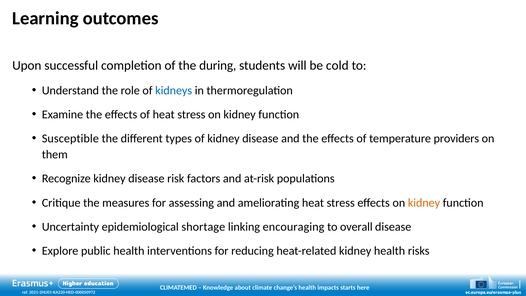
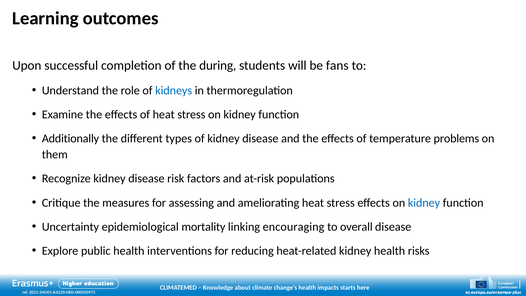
cold: cold -> fans
Susceptible: Susceptible -> Additionally
providers: providers -> problems
kidney at (424, 203) colour: orange -> blue
shortage: shortage -> mortality
